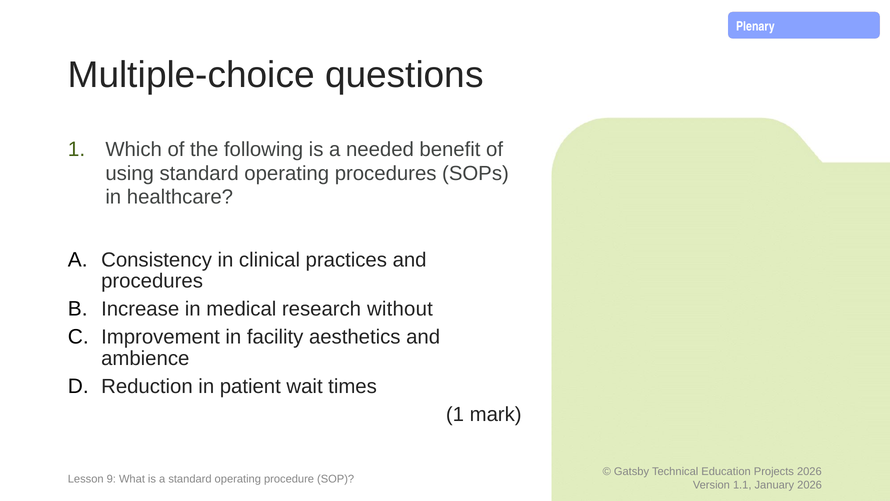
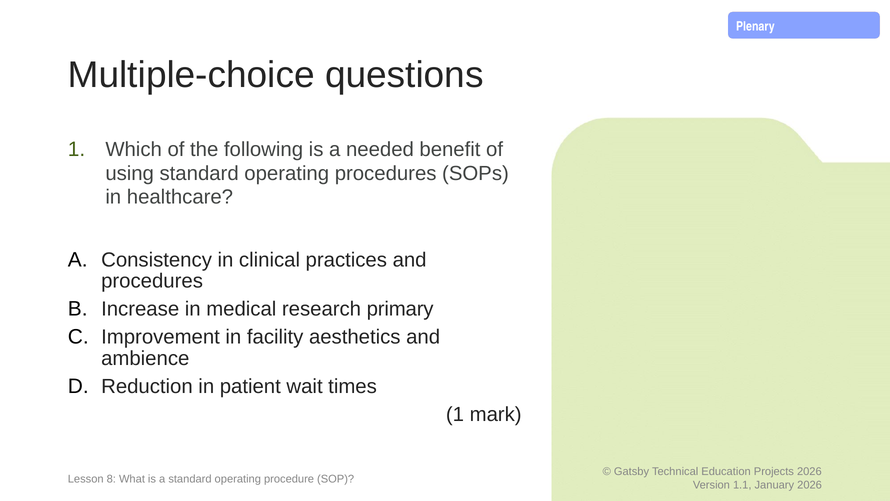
without: without -> primary
9: 9 -> 8
